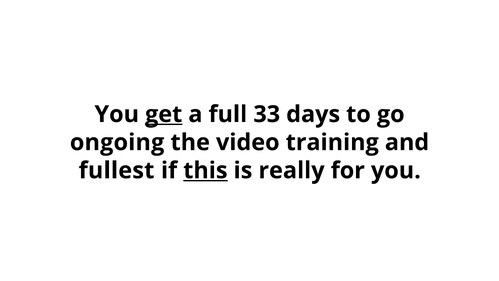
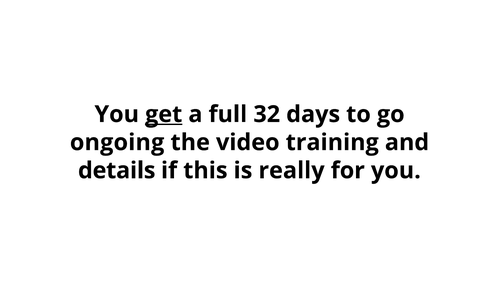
33: 33 -> 32
fullest: fullest -> details
this underline: present -> none
